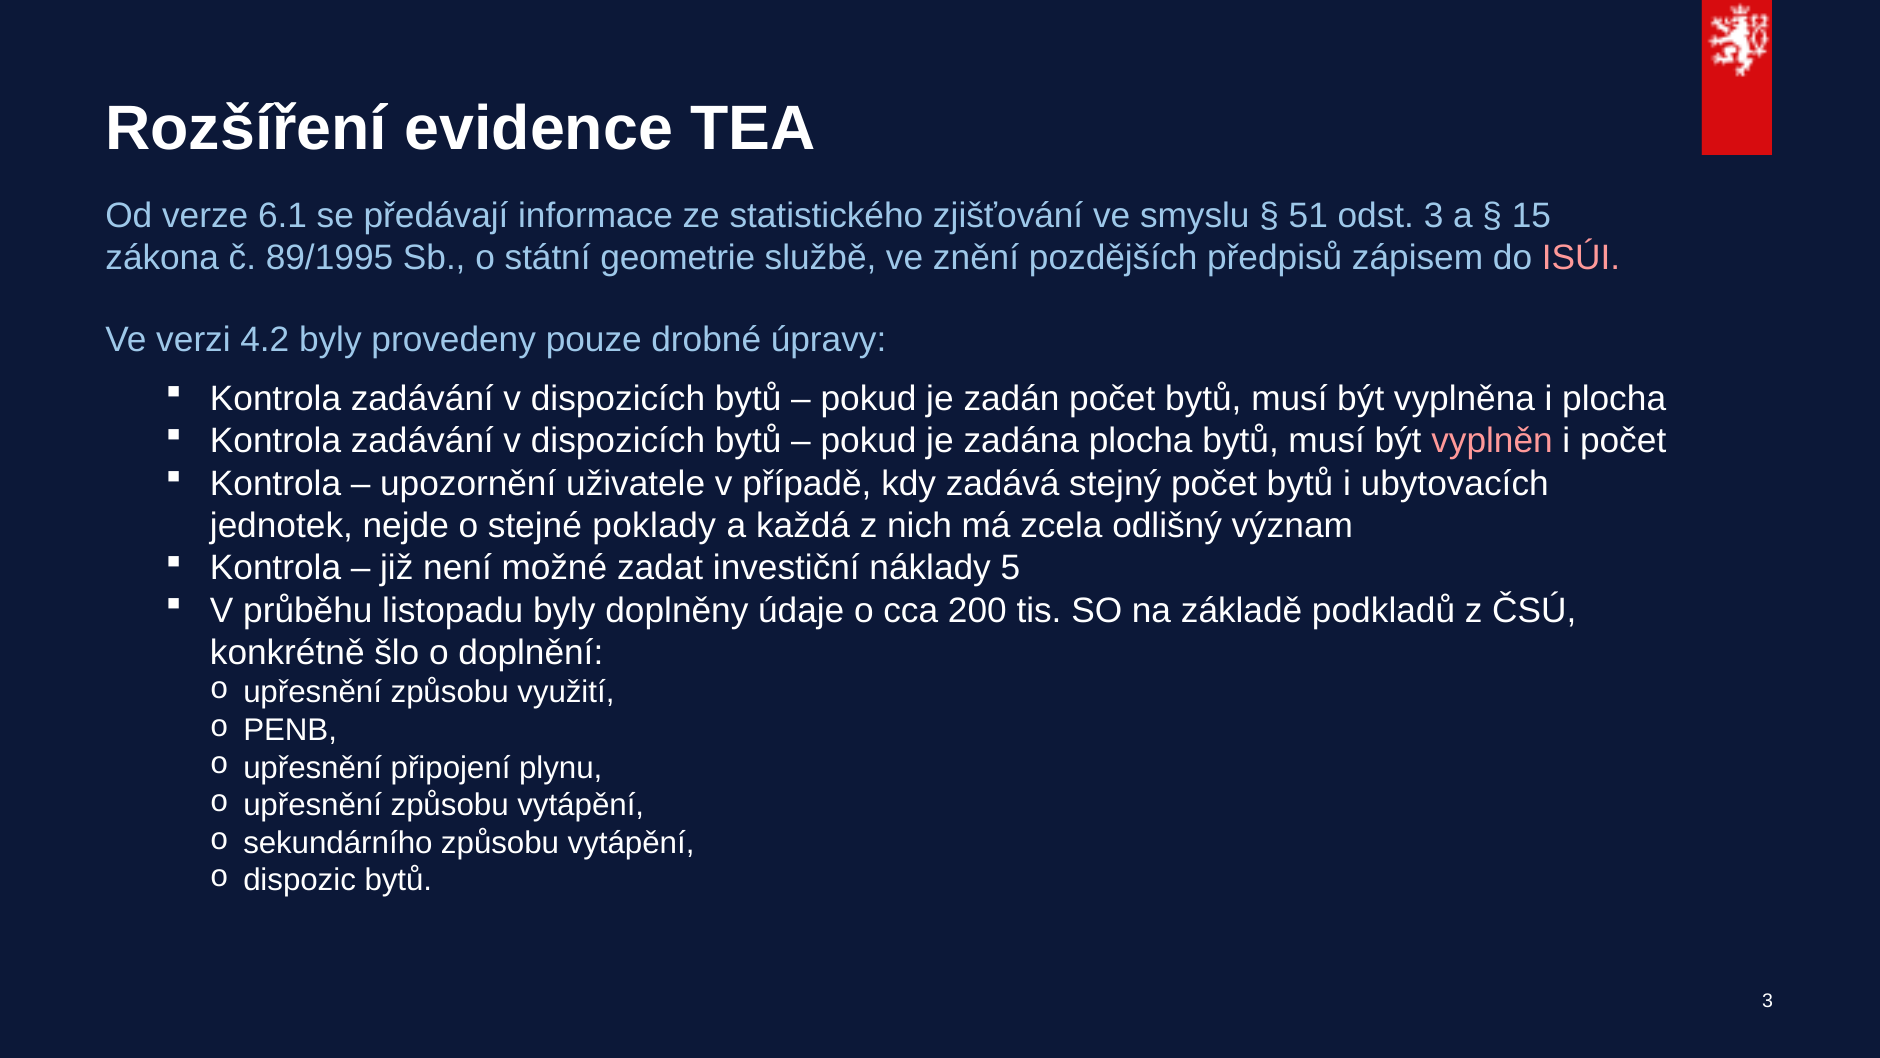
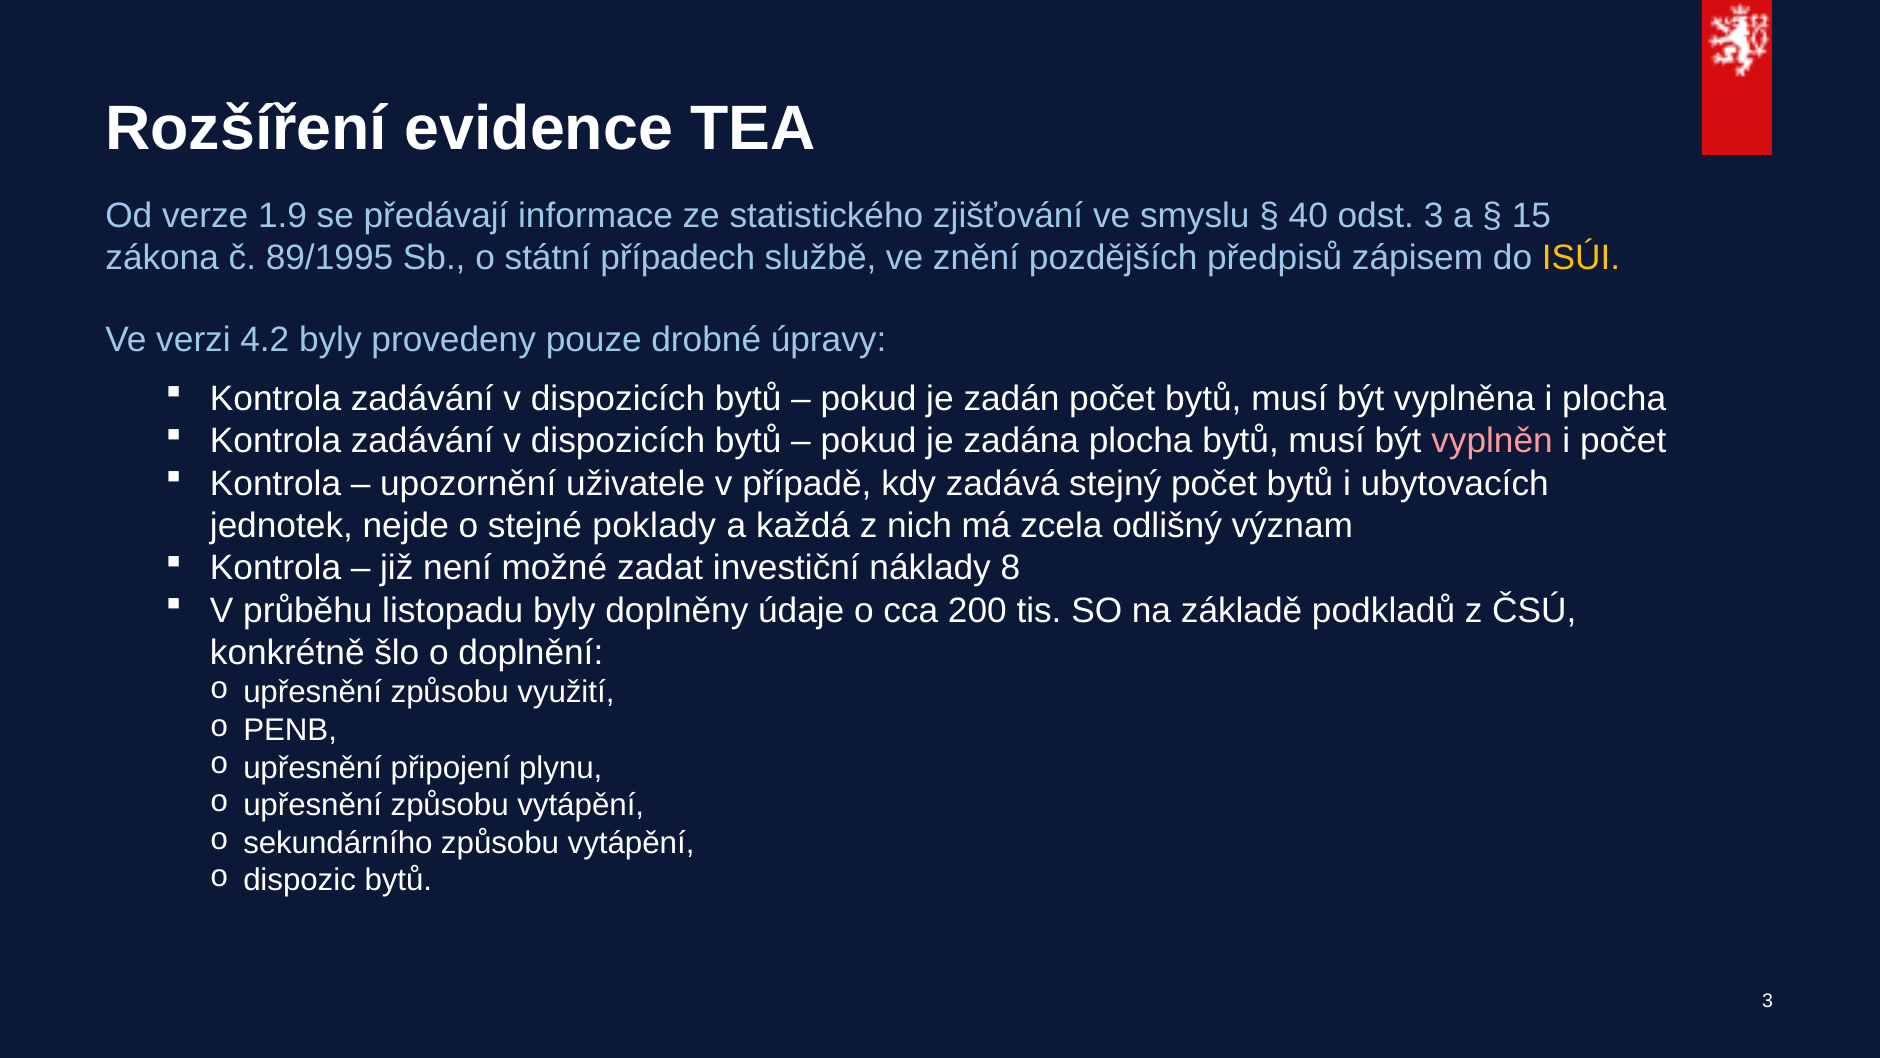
6.1: 6.1 -> 1.9
51: 51 -> 40
geometrie: geometrie -> případech
ISÚI colour: pink -> yellow
5: 5 -> 8
